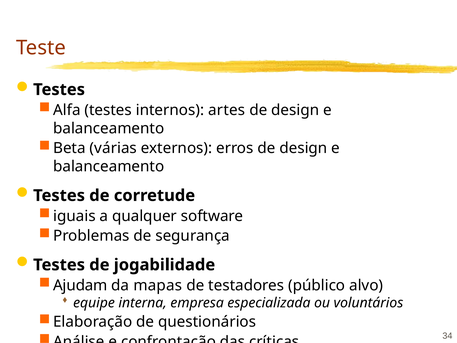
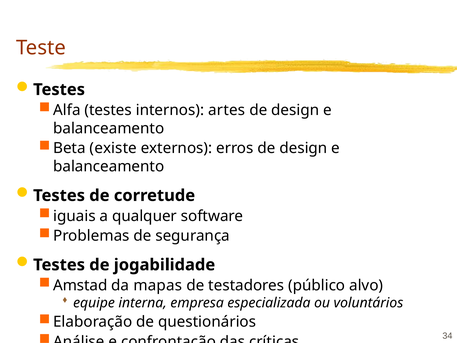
várias: várias -> existe
Ajudam: Ajudam -> Amstad
